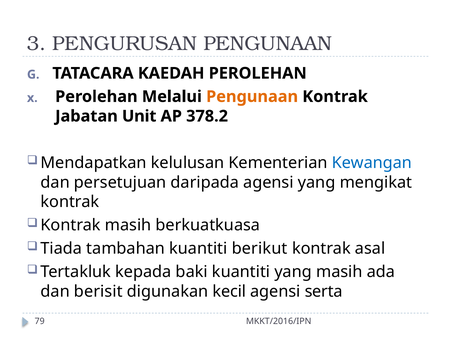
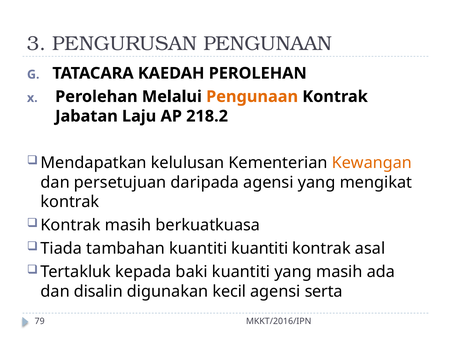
Unit: Unit -> Laju
378.2: 378.2 -> 218.2
Kewangan colour: blue -> orange
kuantiti berikut: berikut -> kuantiti
berisit: berisit -> disalin
